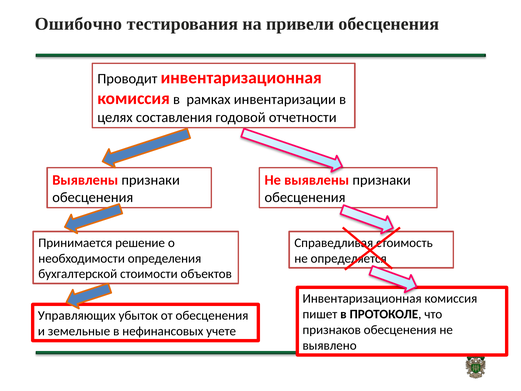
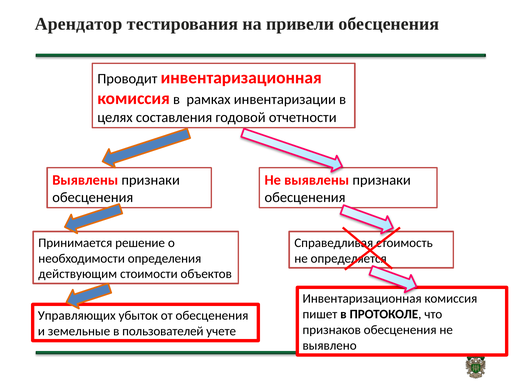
Ошибочно: Ошибочно -> Арендатор
бухгалтерской: бухгалтерской -> действующим
нефинансовых: нефинансовых -> пользователей
